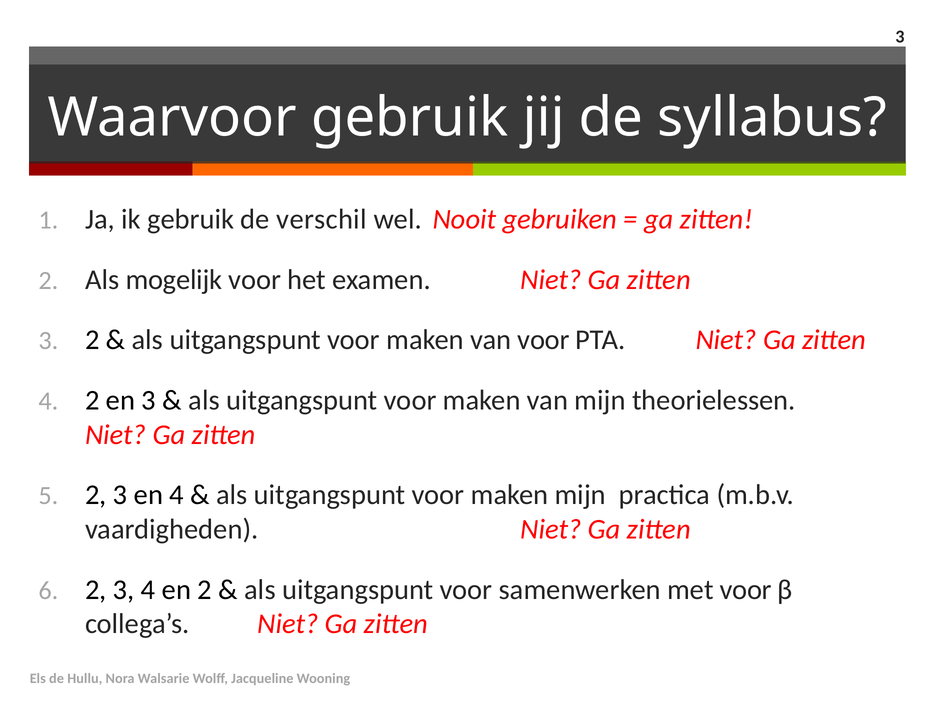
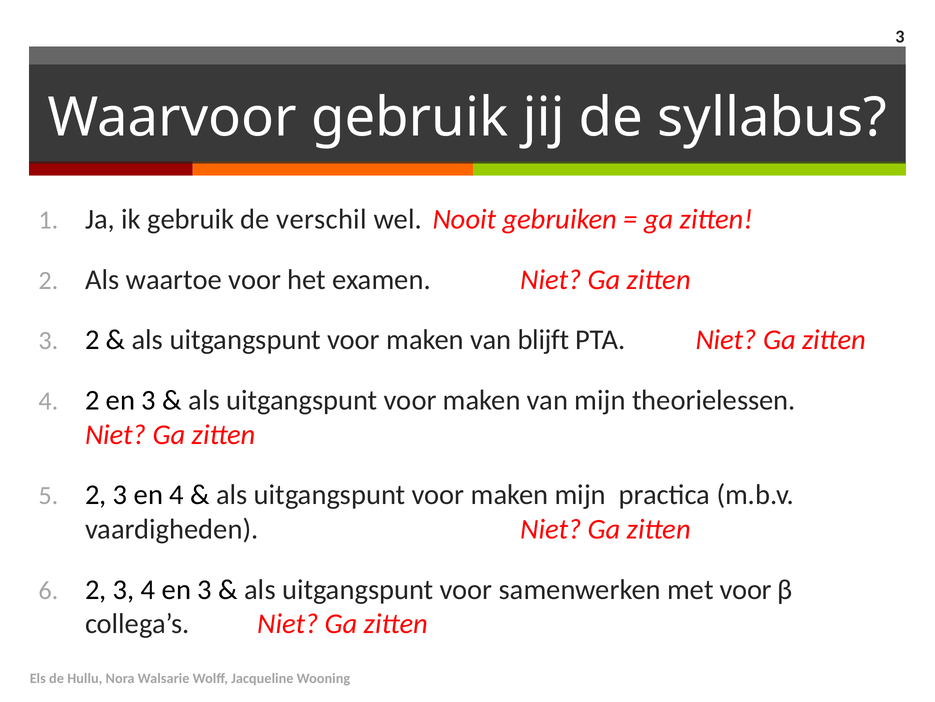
mogelijk: mogelijk -> waartoe
van voor: voor -> blijft
4 en 2: 2 -> 3
